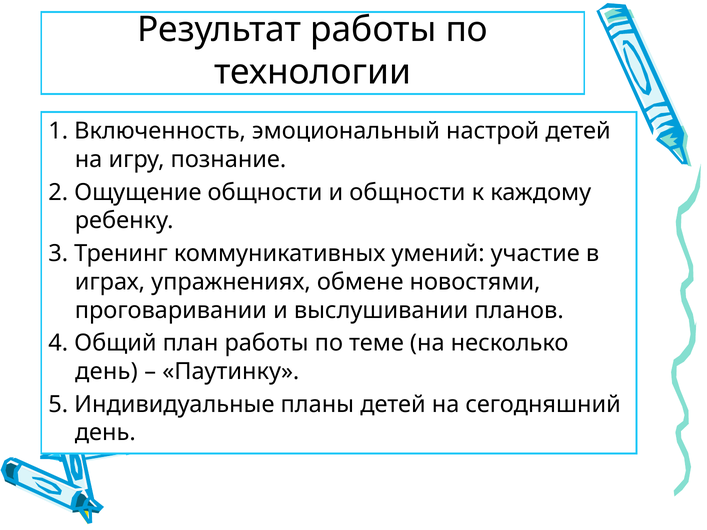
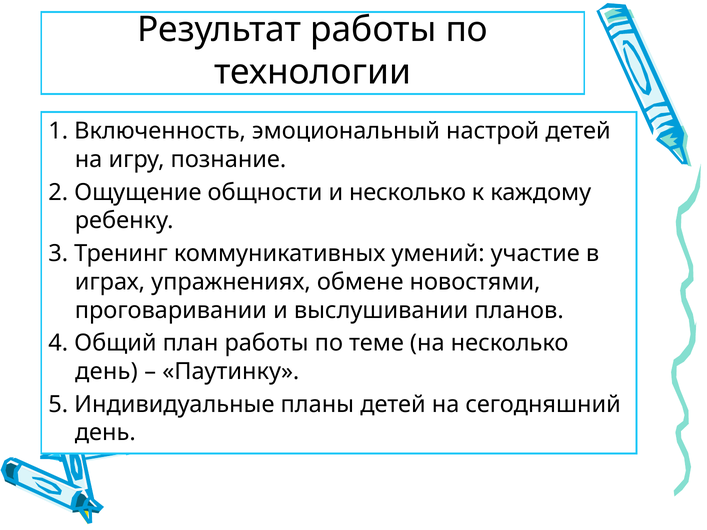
и общности: общности -> несколько
